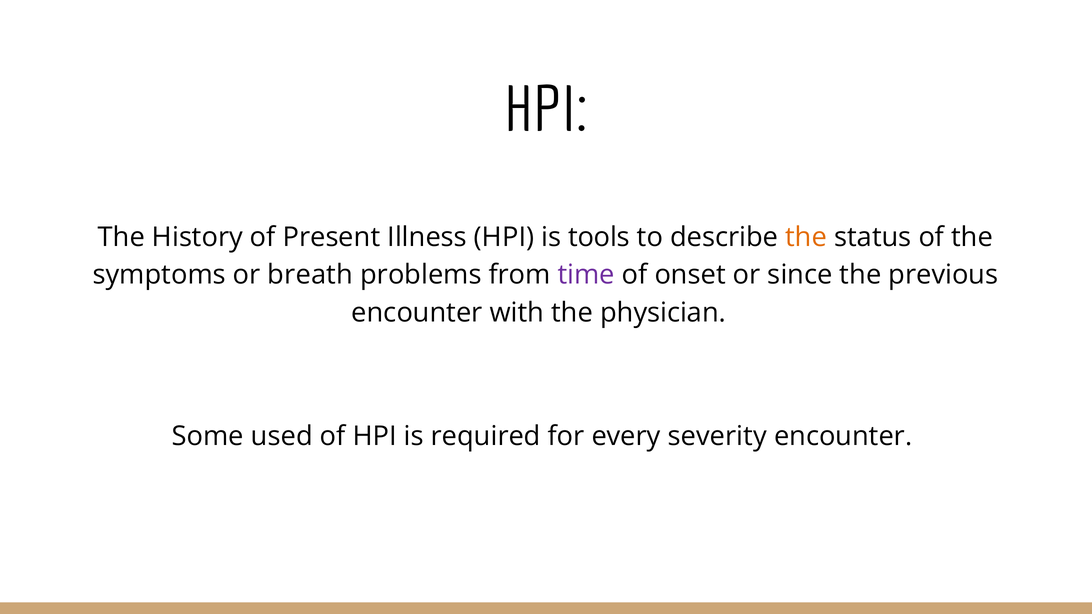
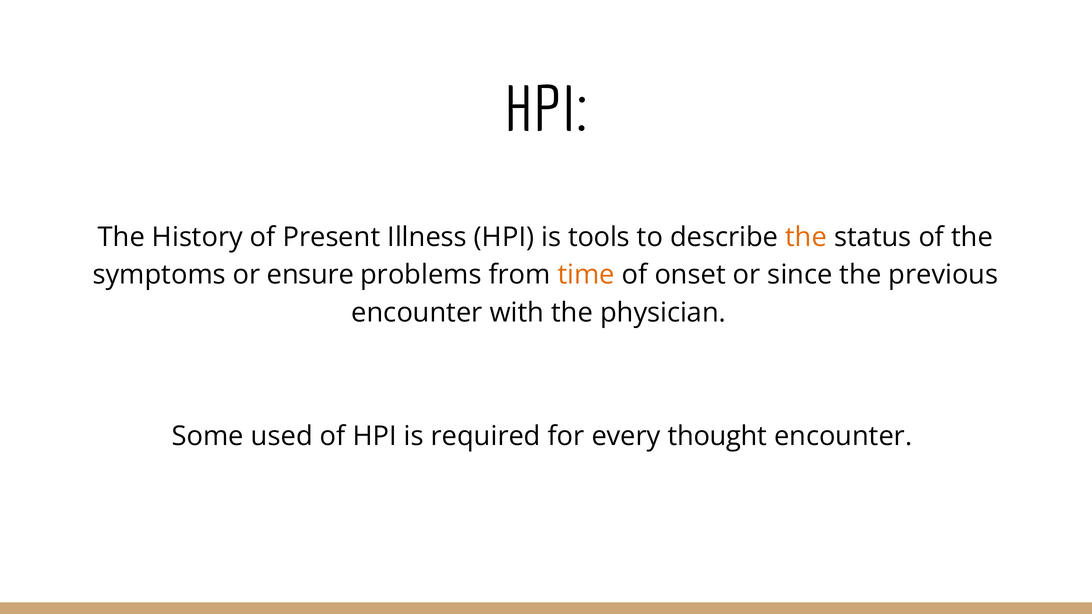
breath: breath -> ensure
time colour: purple -> orange
severity: severity -> thought
